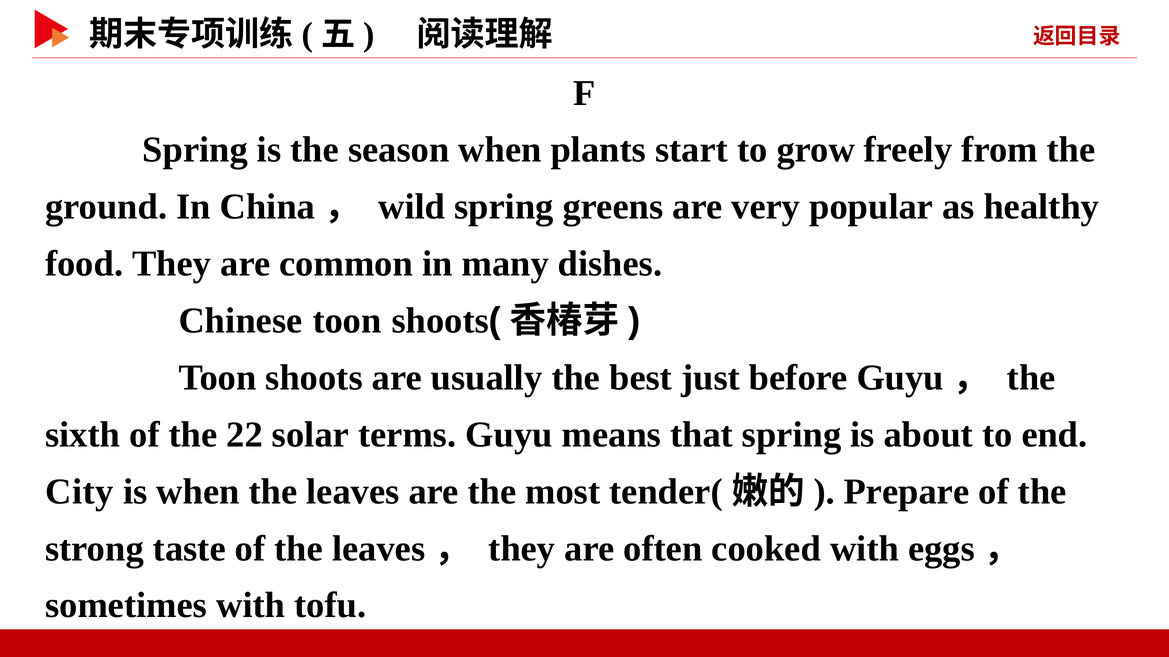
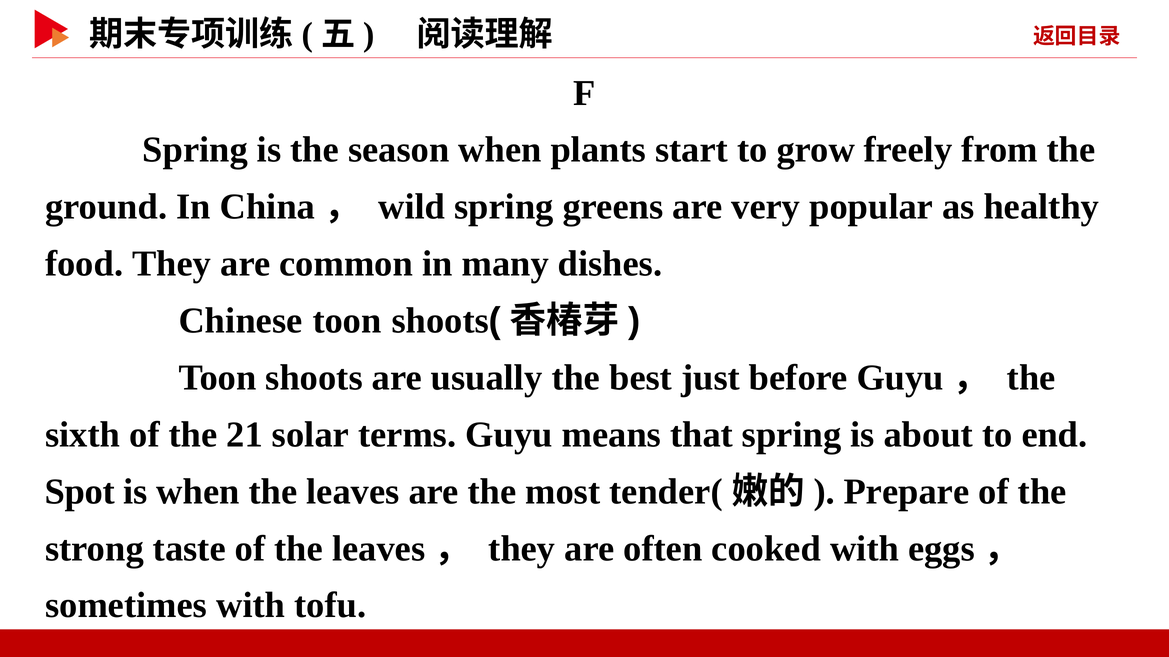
22: 22 -> 21
City: City -> Spot
